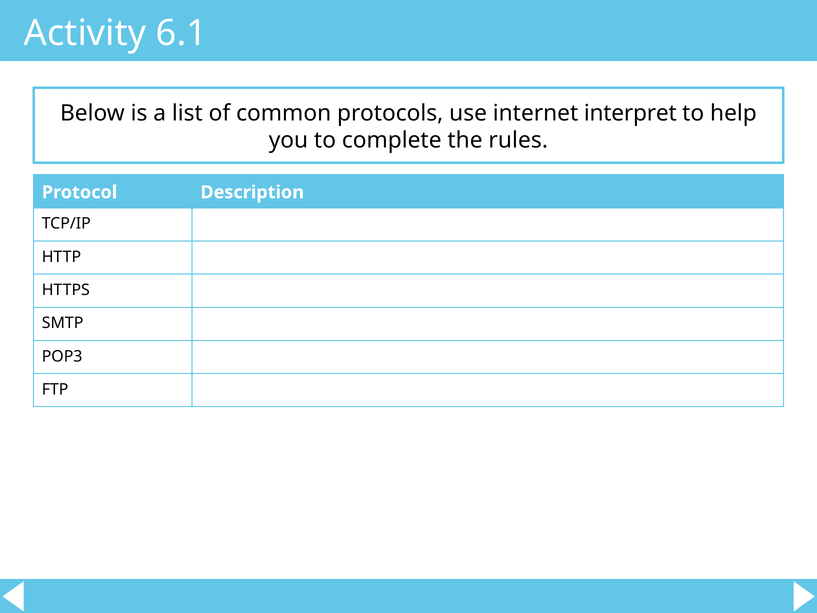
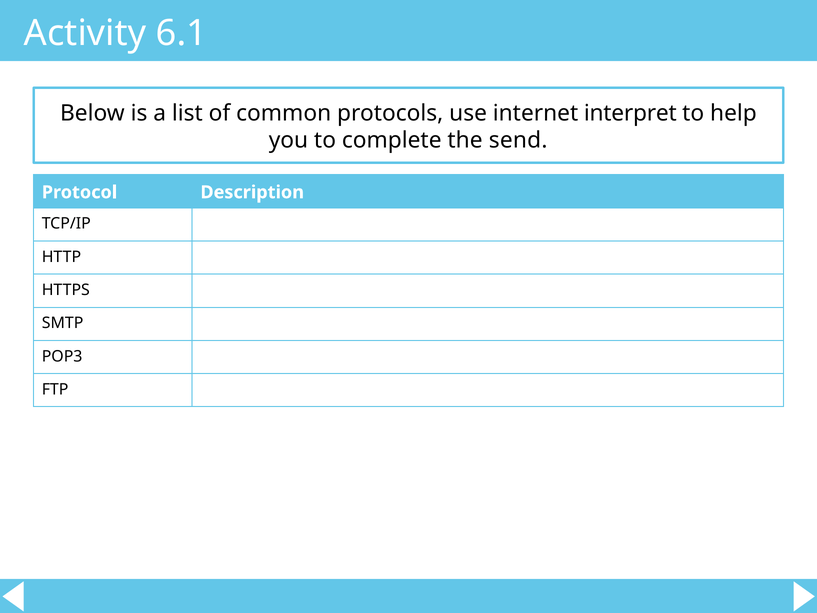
rules: rules -> send
